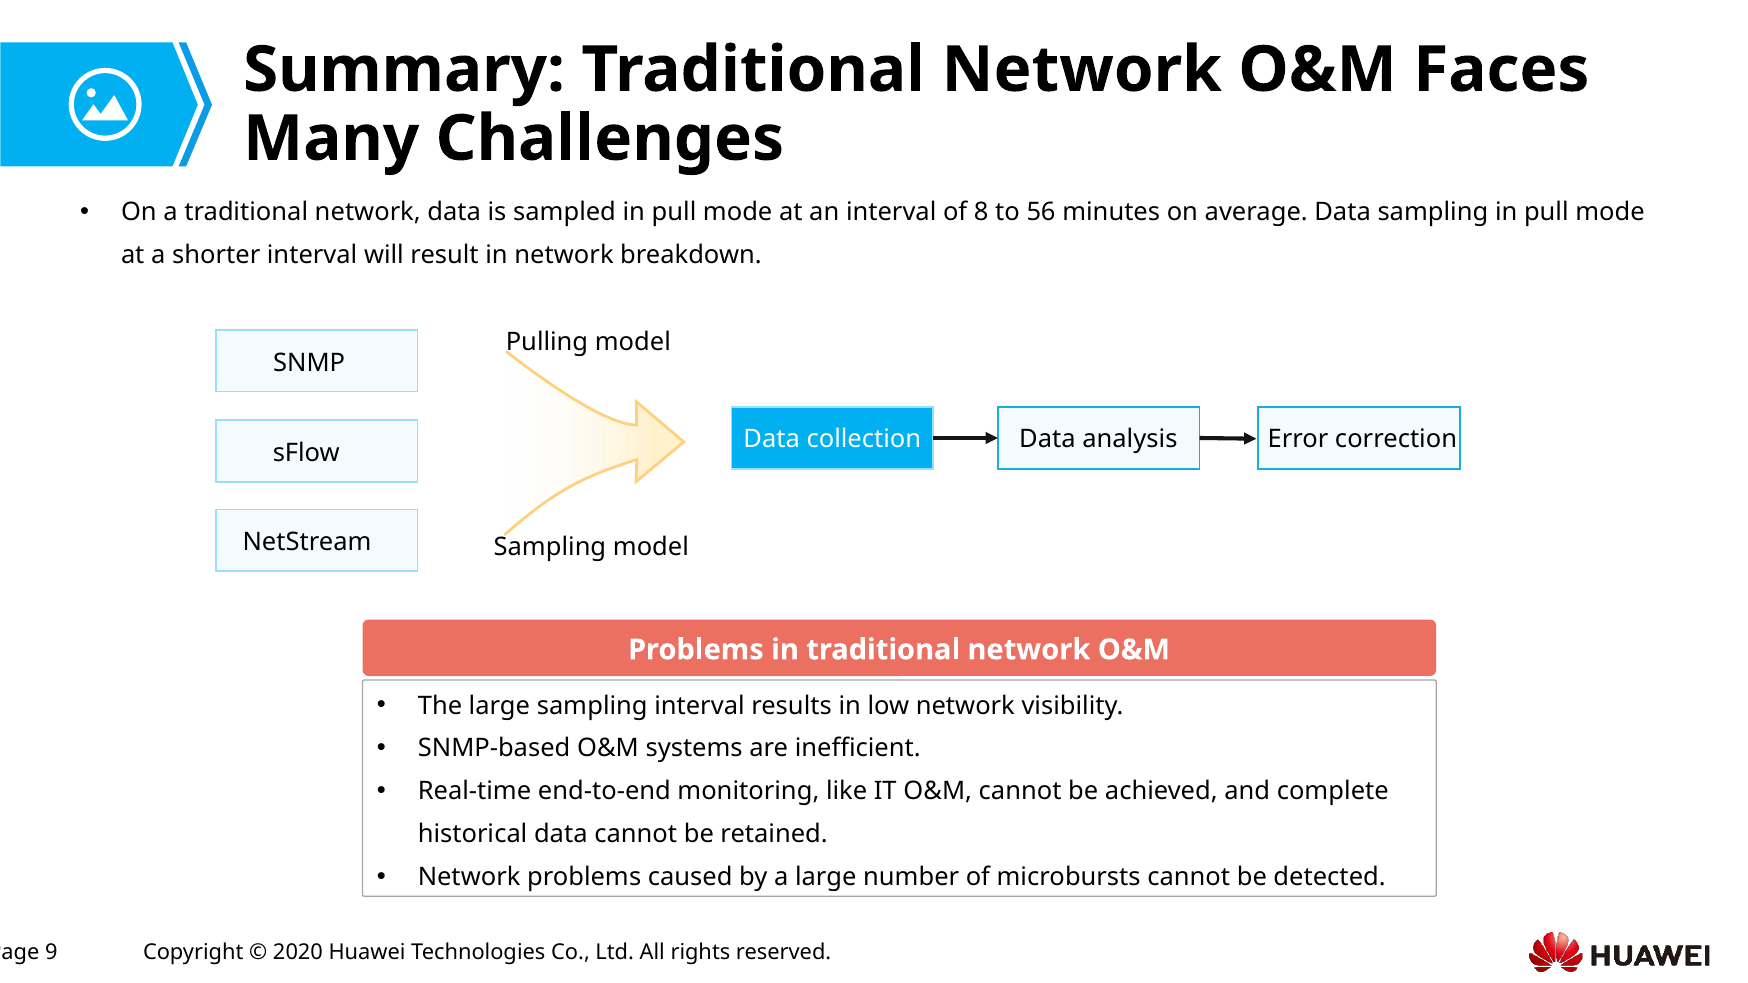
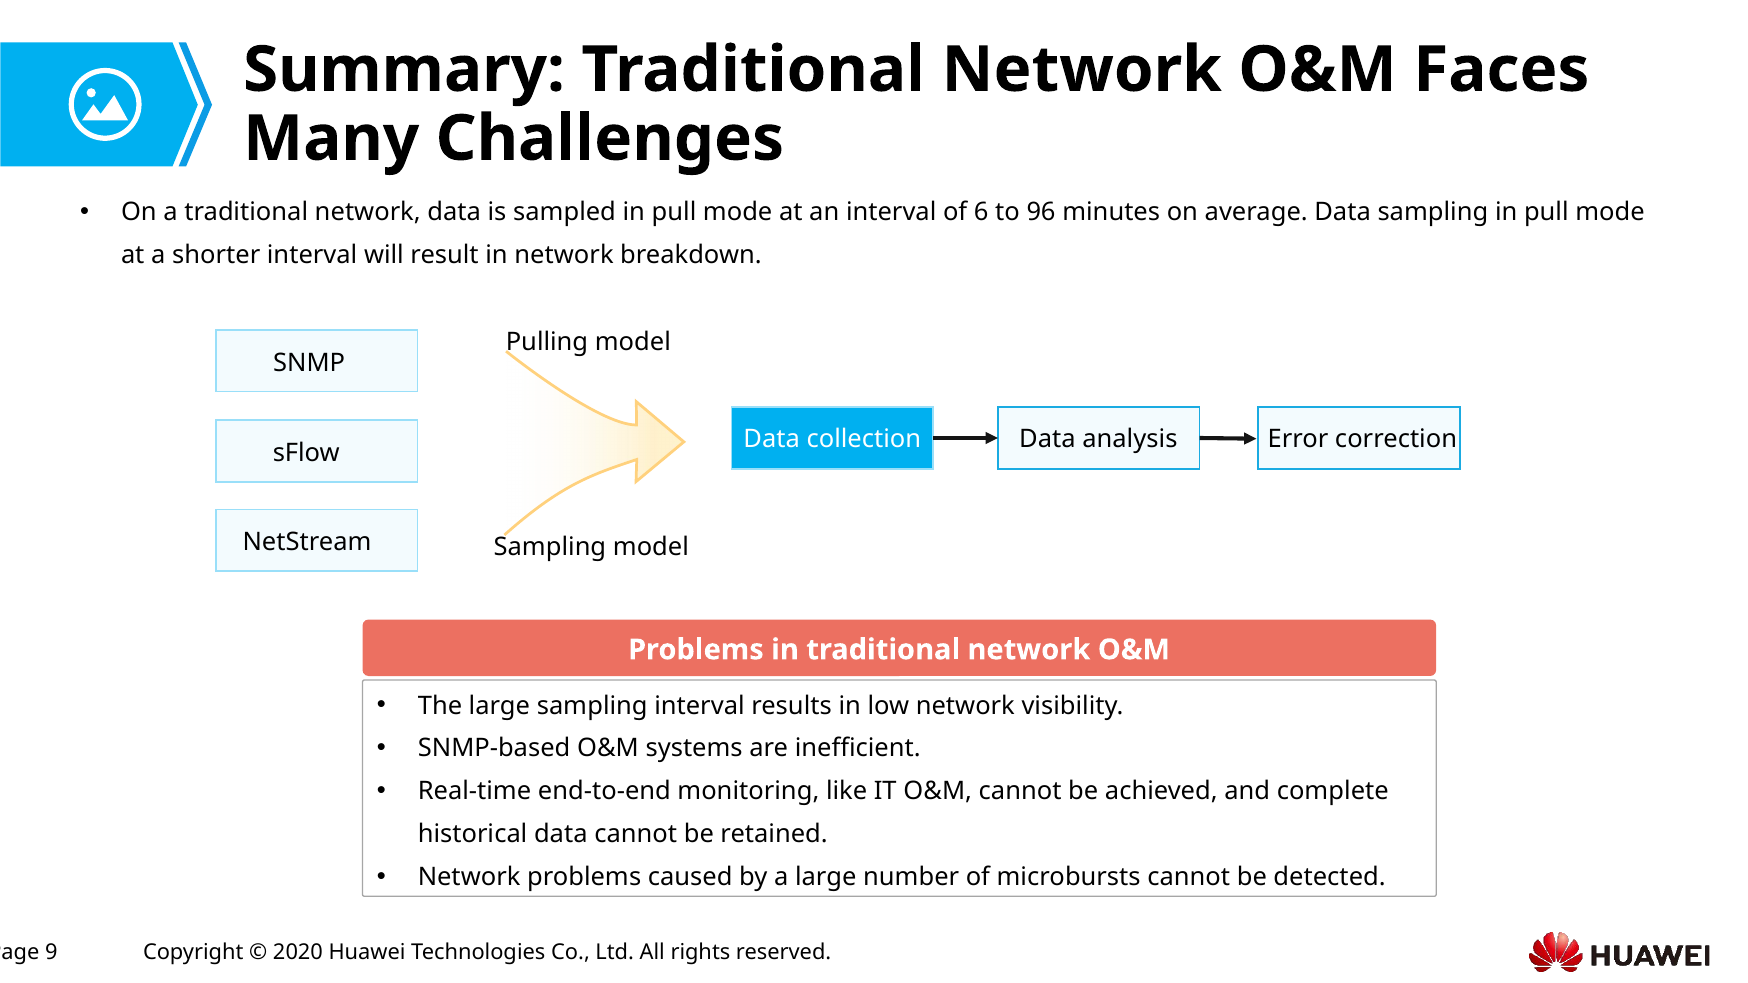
8: 8 -> 6
56: 56 -> 96
